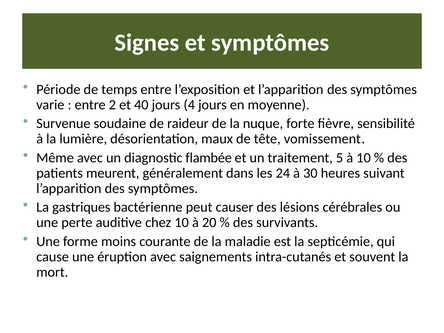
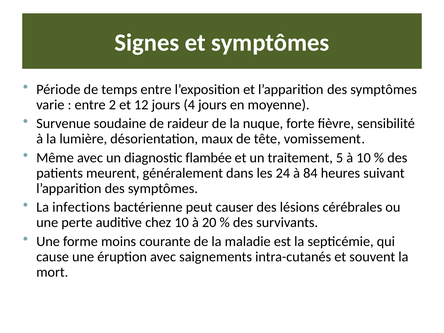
40: 40 -> 12
30: 30 -> 84
gastriques: gastriques -> infections
